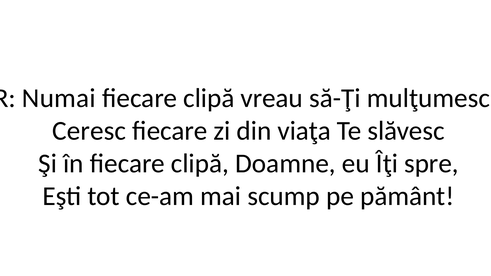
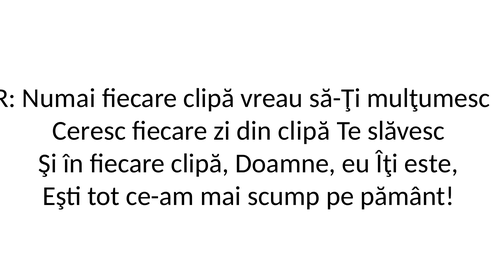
din viaţa: viaţa -> clipă
spre: spre -> este
